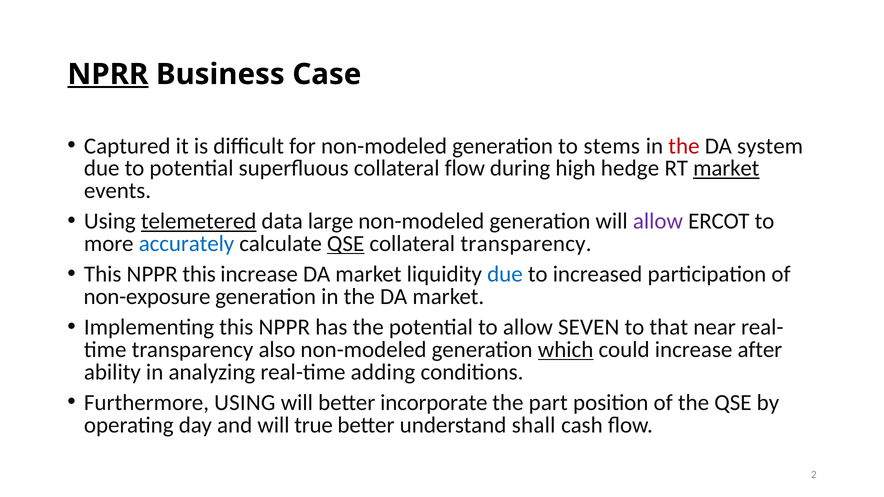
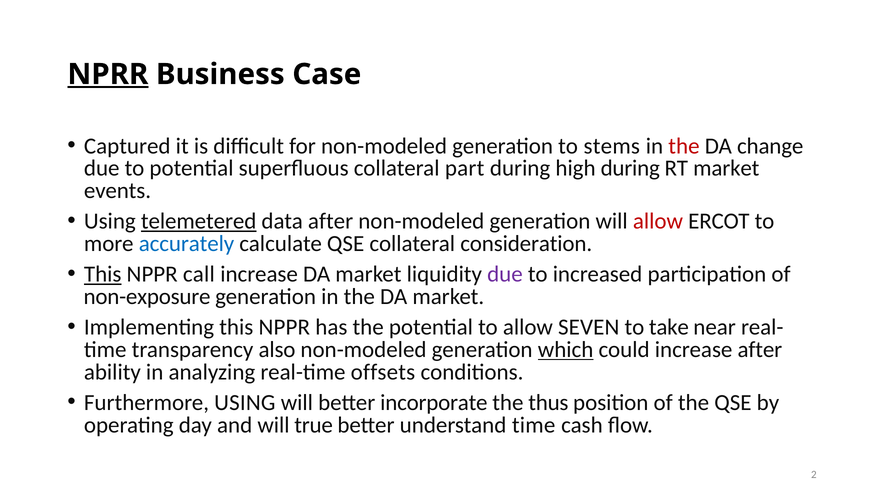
system: system -> change
collateral flow: flow -> part
high hedge: hedge -> during
market at (726, 168) underline: present -> none
data large: large -> after
allow at (658, 221) colour: purple -> red
QSE at (346, 244) underline: present -> none
collateral transparency: transparency -> consideration
This at (103, 274) underline: none -> present
NPPR this: this -> call
due at (505, 274) colour: blue -> purple
that: that -> take
adding: adding -> offsets
part: part -> thus
understand shall: shall -> time
